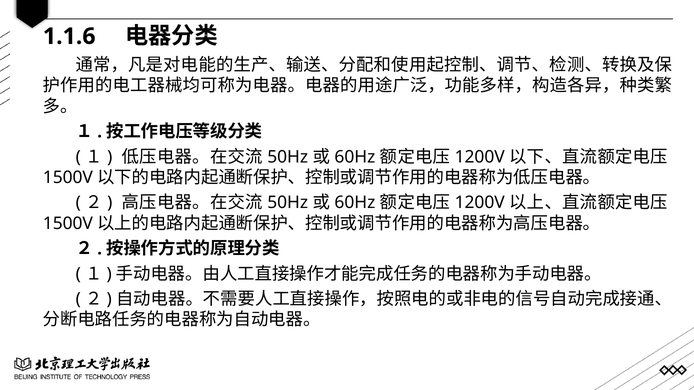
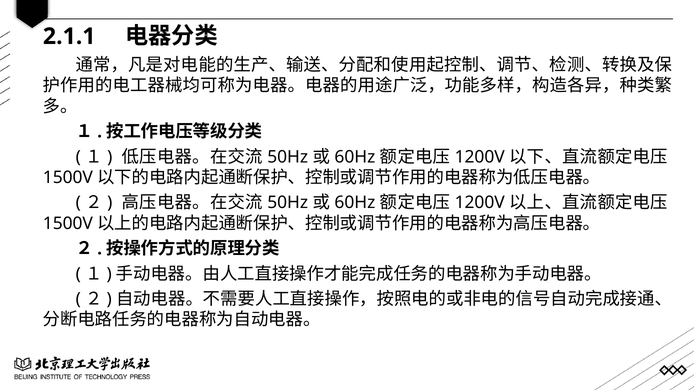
1.1.6: 1.1.6 -> 2.1.1
